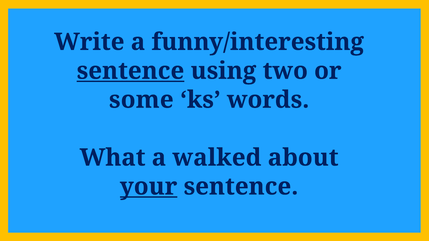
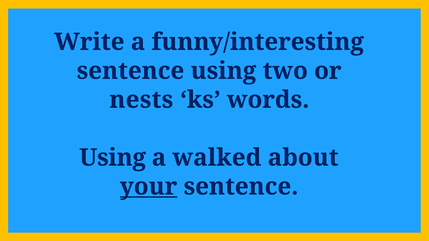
sentence at (130, 71) underline: present -> none
some: some -> nests
What at (113, 158): What -> Using
